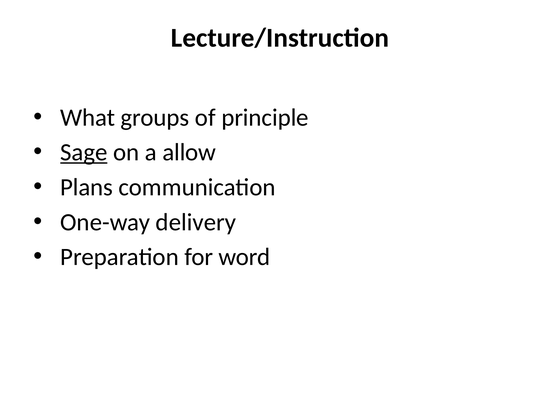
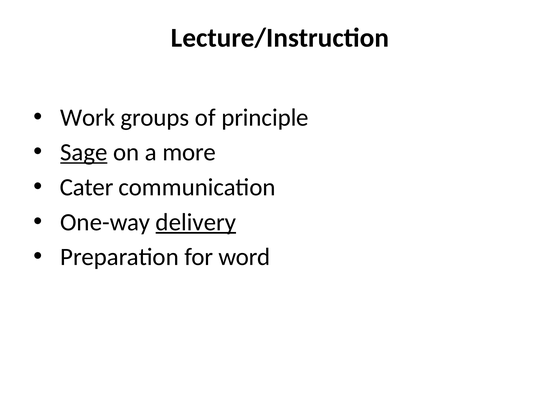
What: What -> Work
allow: allow -> more
Plans: Plans -> Cater
delivery underline: none -> present
